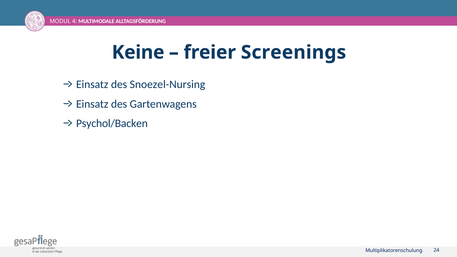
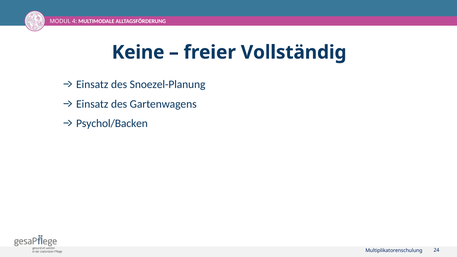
Screenings: Screenings -> Vollständig
Snoezel-Nursing: Snoezel-Nursing -> Snoezel-Planung
